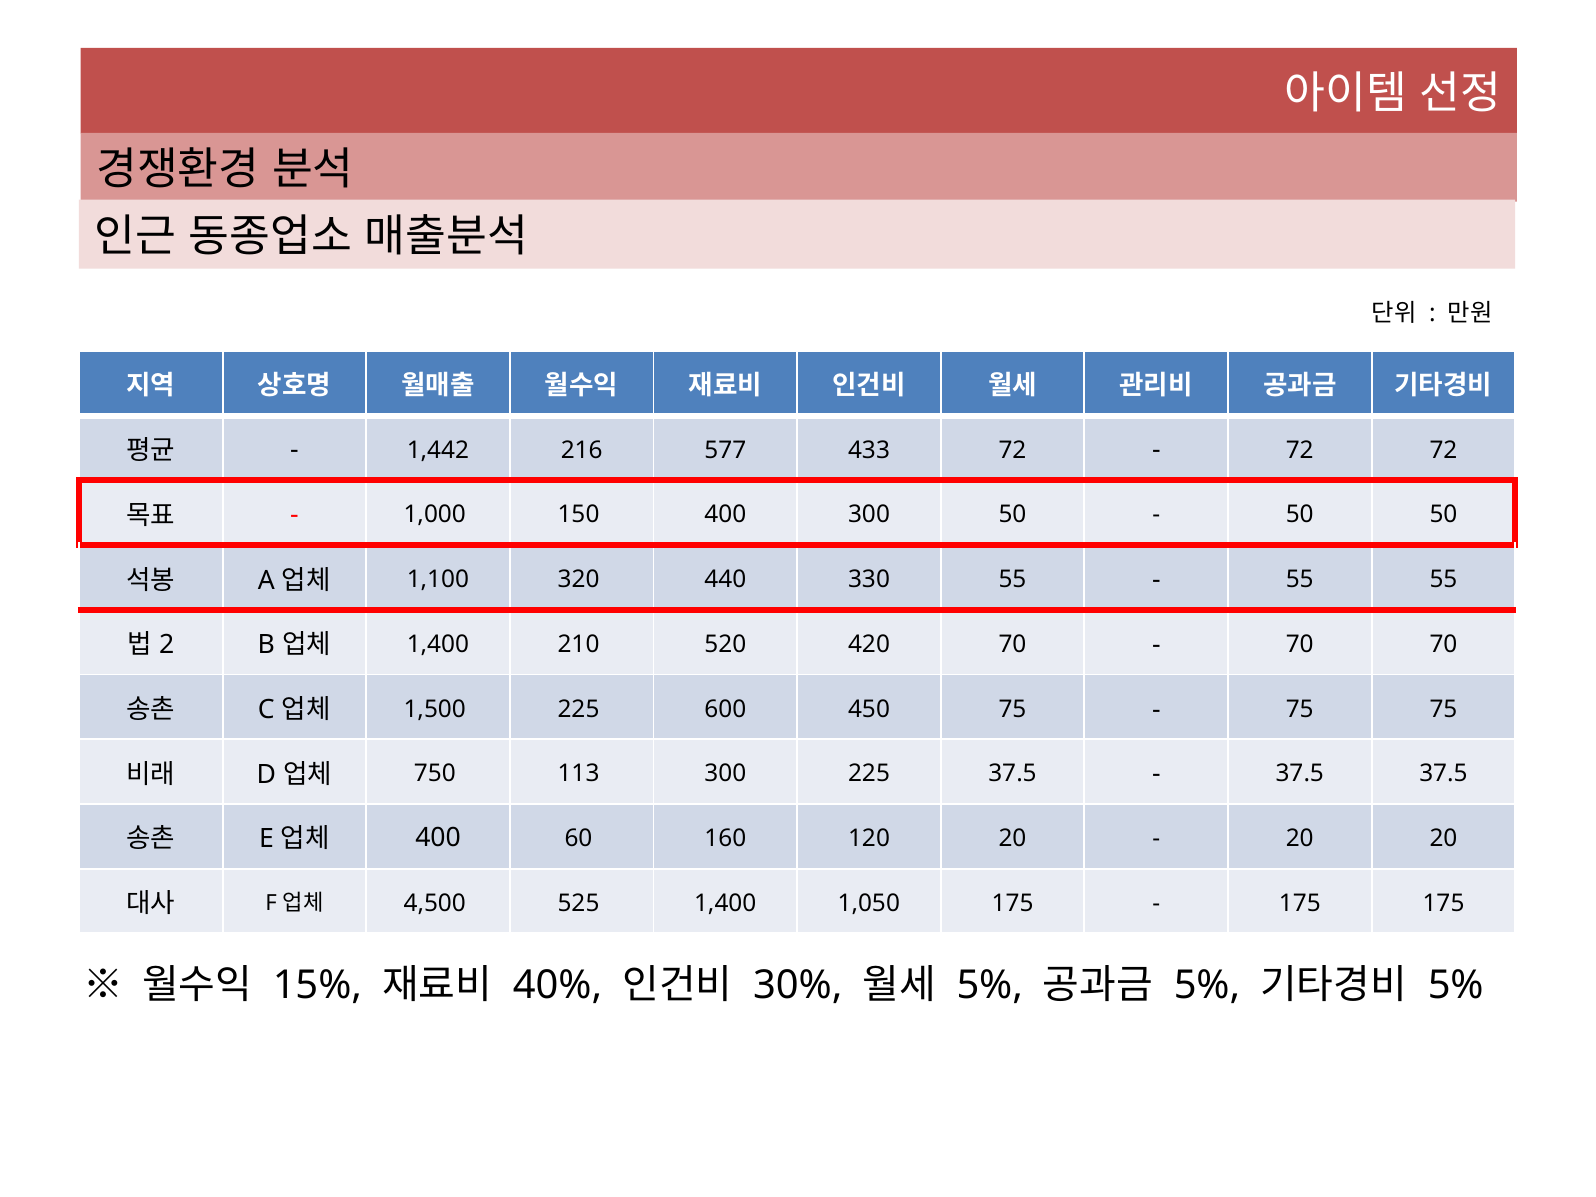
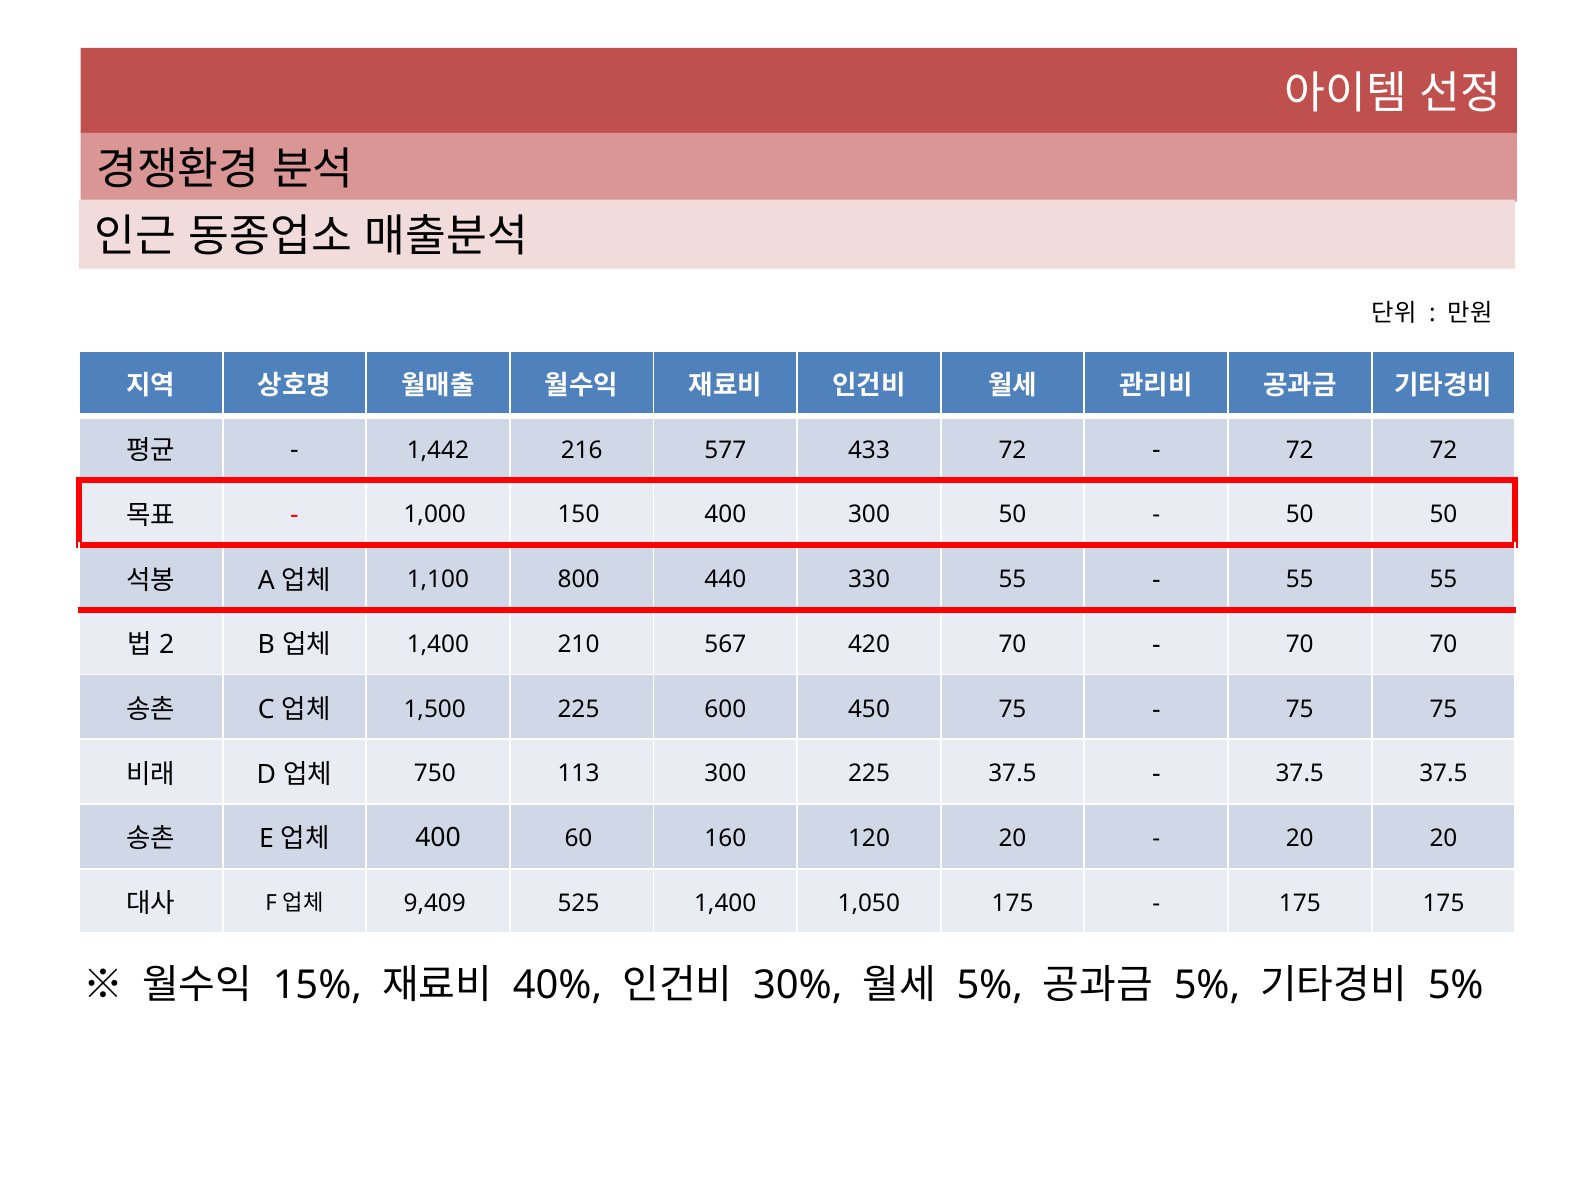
320: 320 -> 800
520: 520 -> 567
4,500: 4,500 -> 9,409
